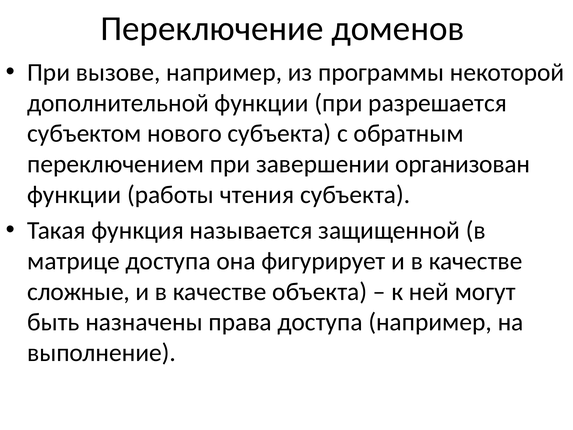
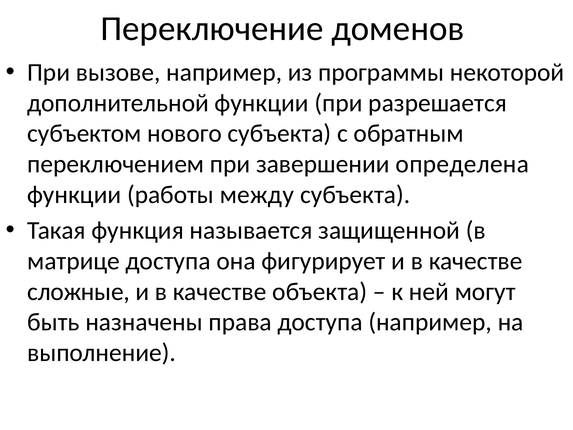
организован: организован -> определена
чтения: чтения -> между
